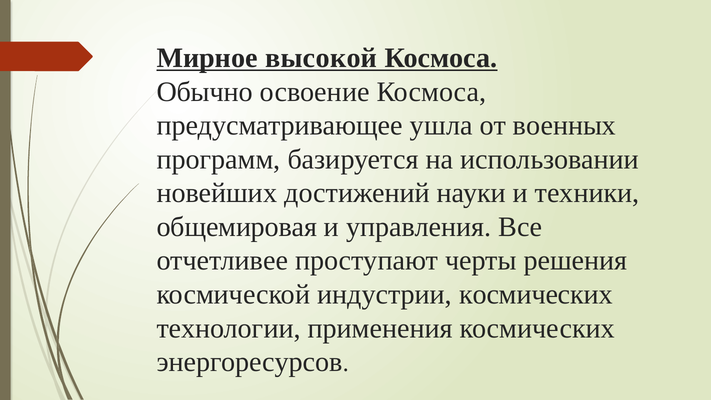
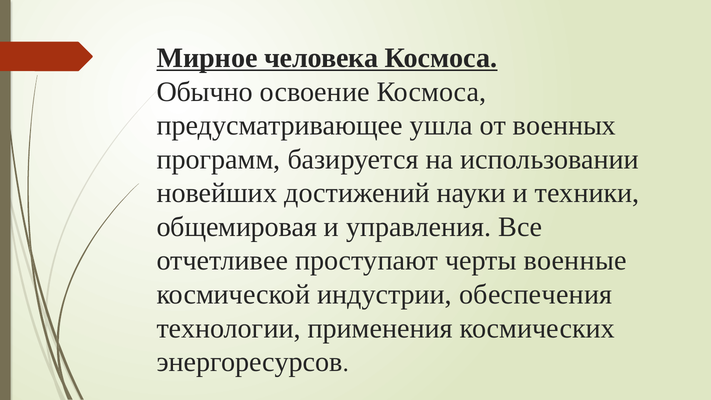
высокой: высокой -> человека
решения: решения -> военные
индустрии космических: космических -> обеспечения
